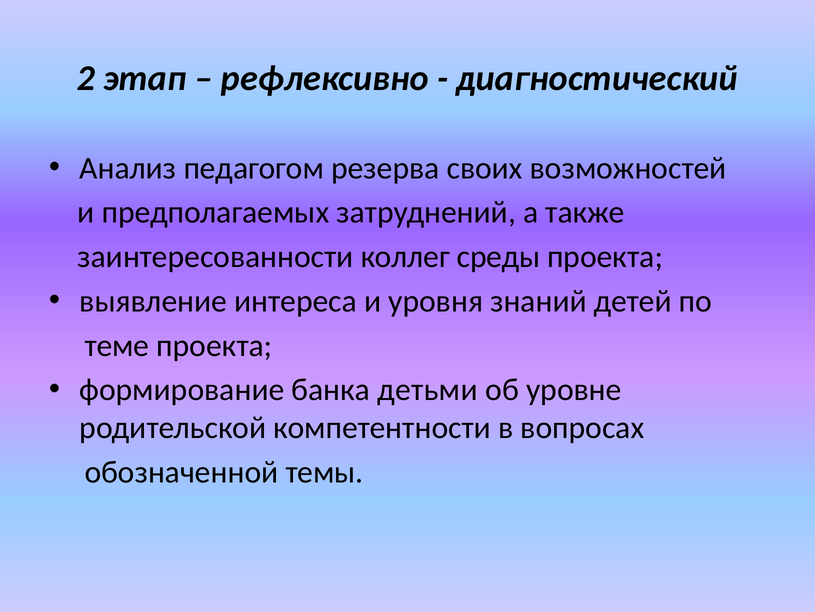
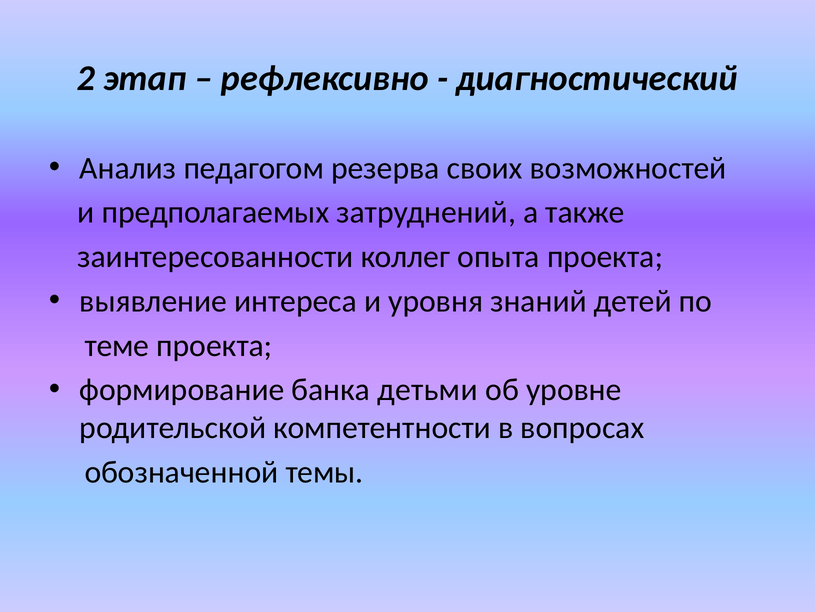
среды: среды -> опыта
